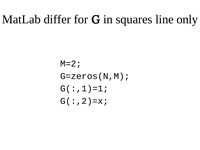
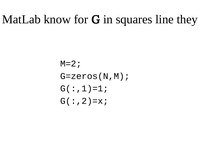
differ: differ -> know
only: only -> they
